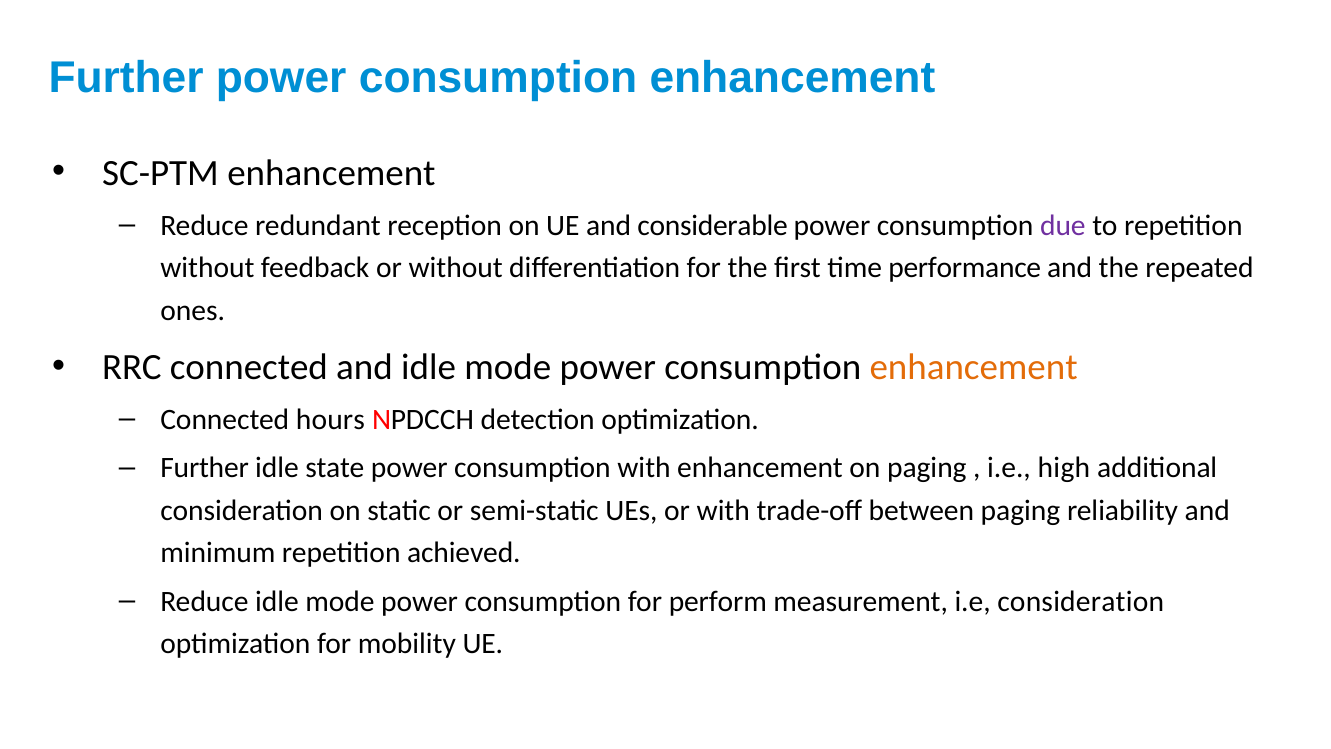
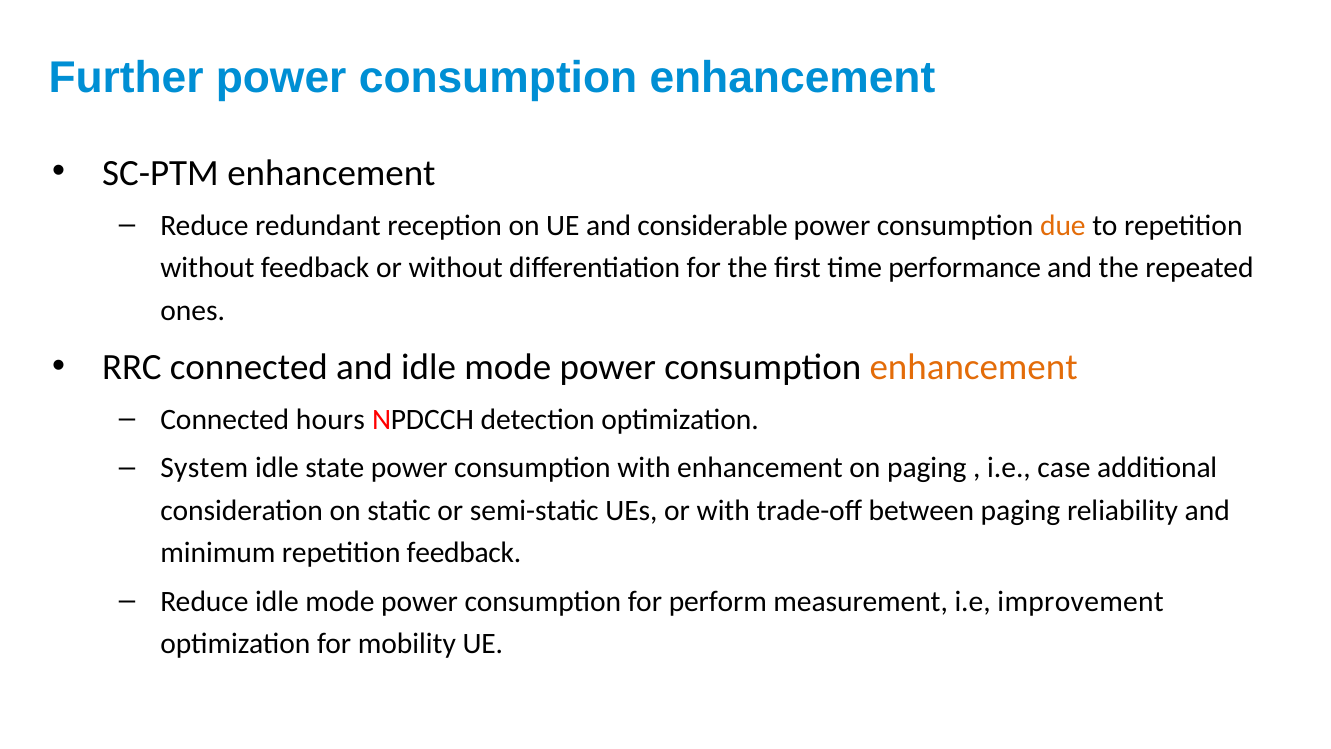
due colour: purple -> orange
Further at (205, 468): Further -> System
high: high -> case
repetition achieved: achieved -> feedback
i.e consideration: consideration -> improvement
